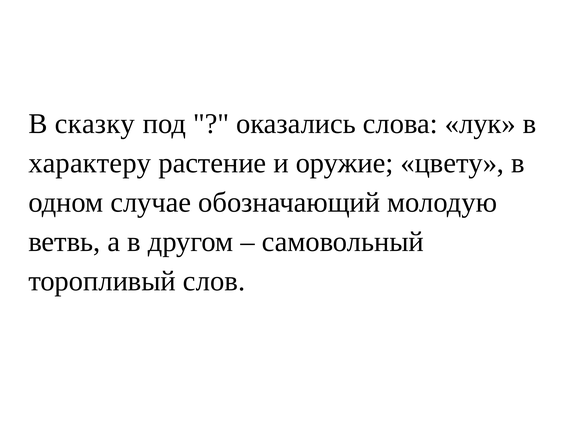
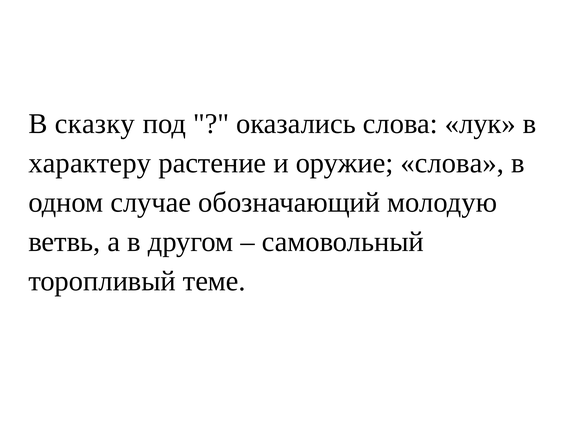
оружие цвету: цвету -> слова
слов: слов -> теме
